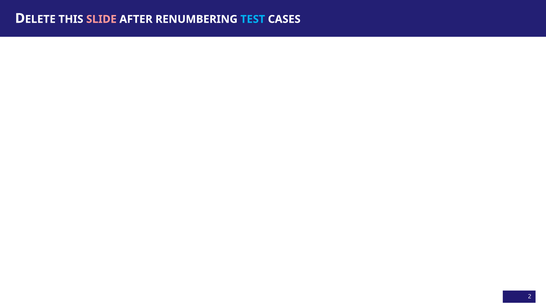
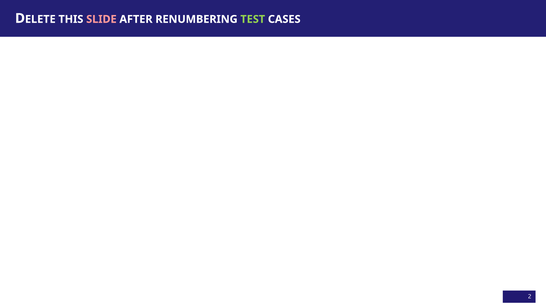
TEST colour: light blue -> light green
